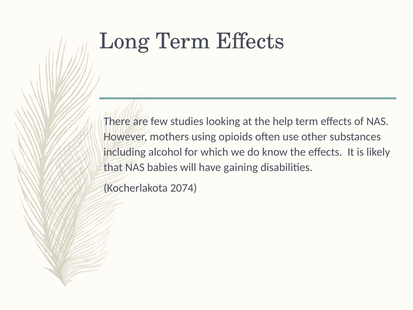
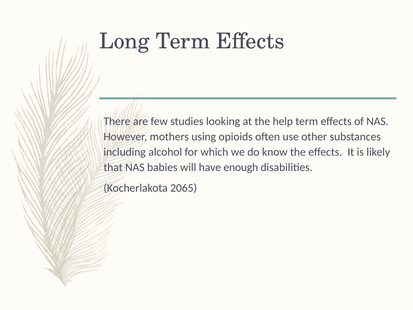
gaining: gaining -> enough
2074: 2074 -> 2065
